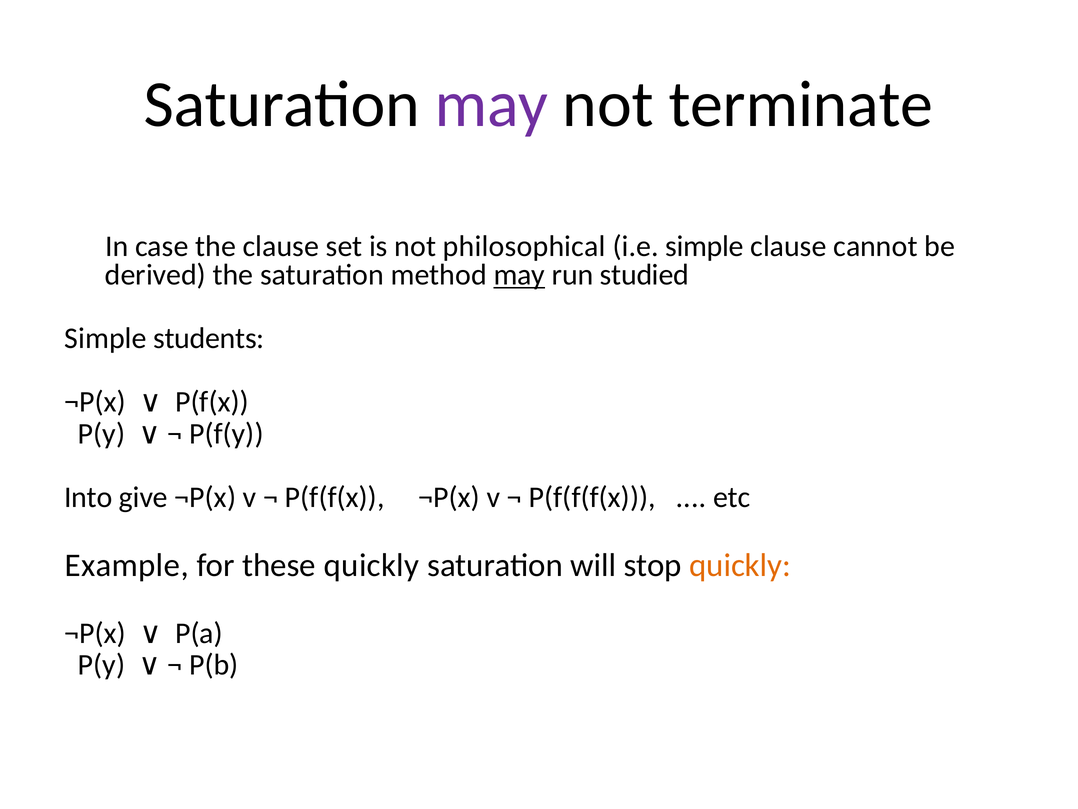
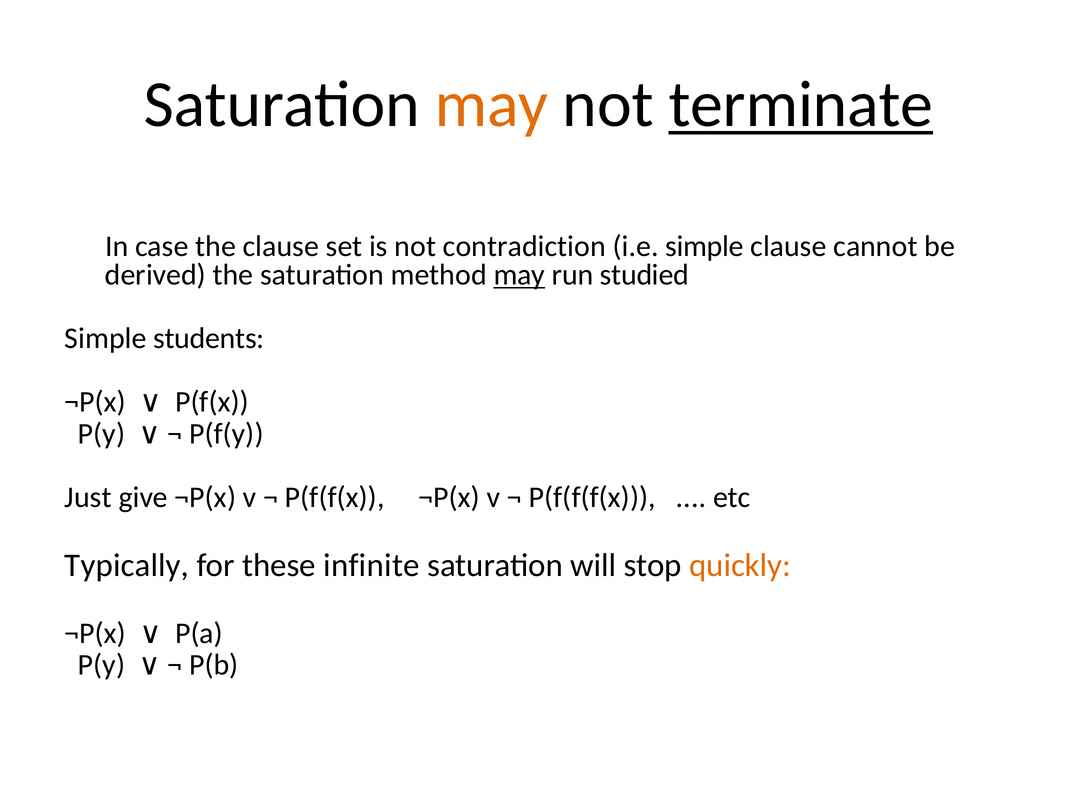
may at (491, 104) colour: purple -> orange
terminate underline: none -> present
philosophical: philosophical -> contradiction
Into: Into -> Just
Example: Example -> Typically
these quickly: quickly -> infinite
